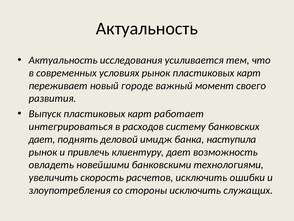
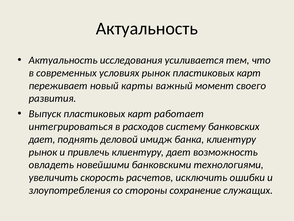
городе: городе -> карты
банка наступила: наступила -> клиентуру
стороны исключить: исключить -> сохранение
